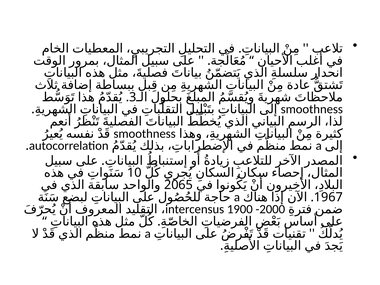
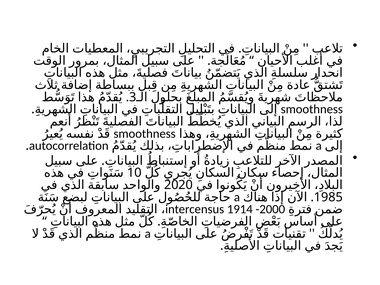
2065: 2065 -> 2020
1967: 1967 -> 1985
1900: 1900 -> 1914
